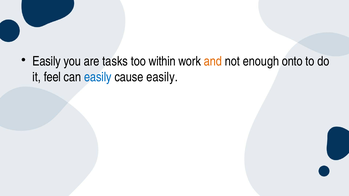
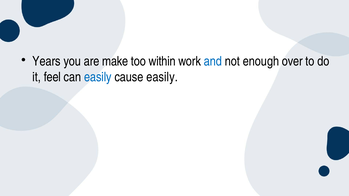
Easily at (47, 61): Easily -> Years
tasks: tasks -> make
and colour: orange -> blue
onto: onto -> over
